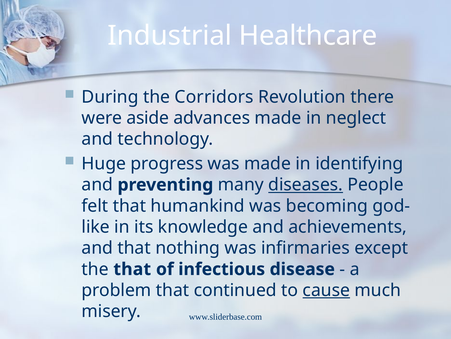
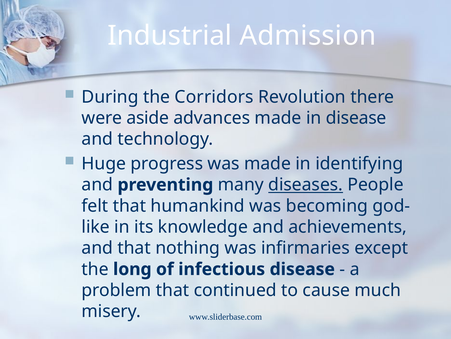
Healthcare: Healthcare -> Admission
in neglect: neglect -> disease
the that: that -> long
cause underline: present -> none
